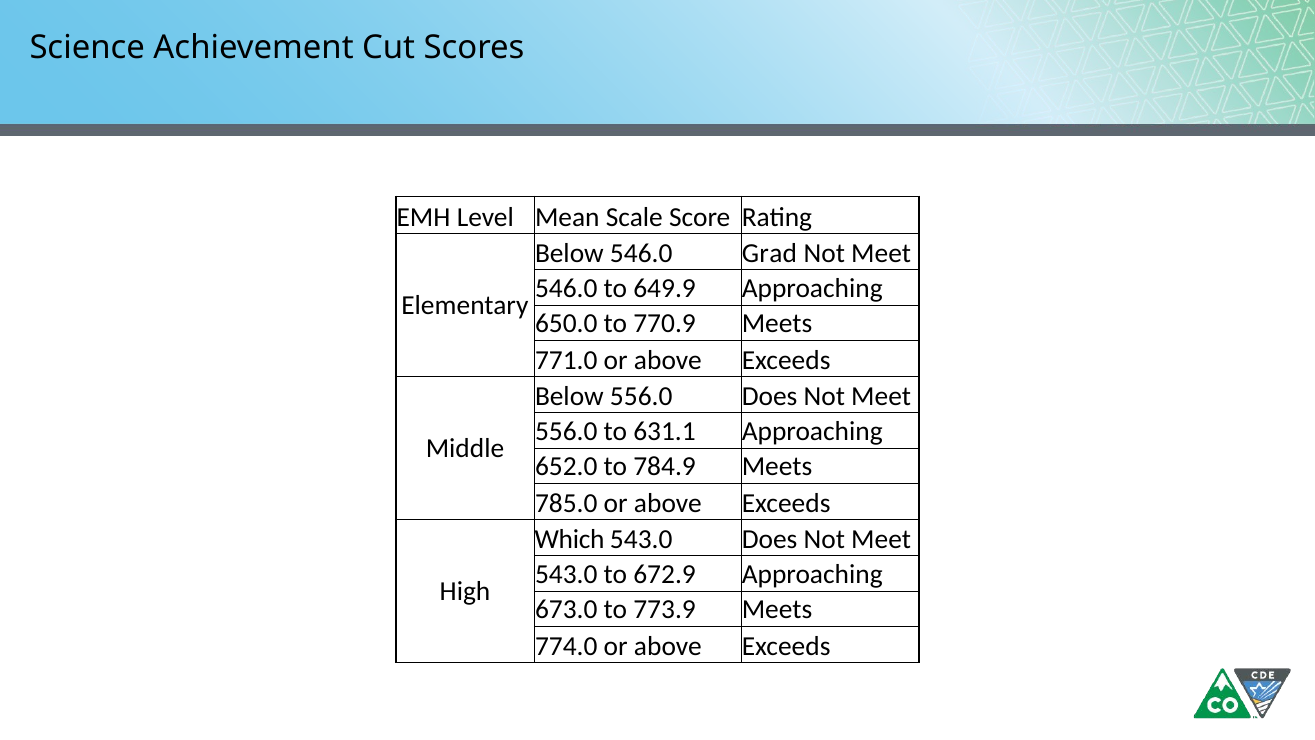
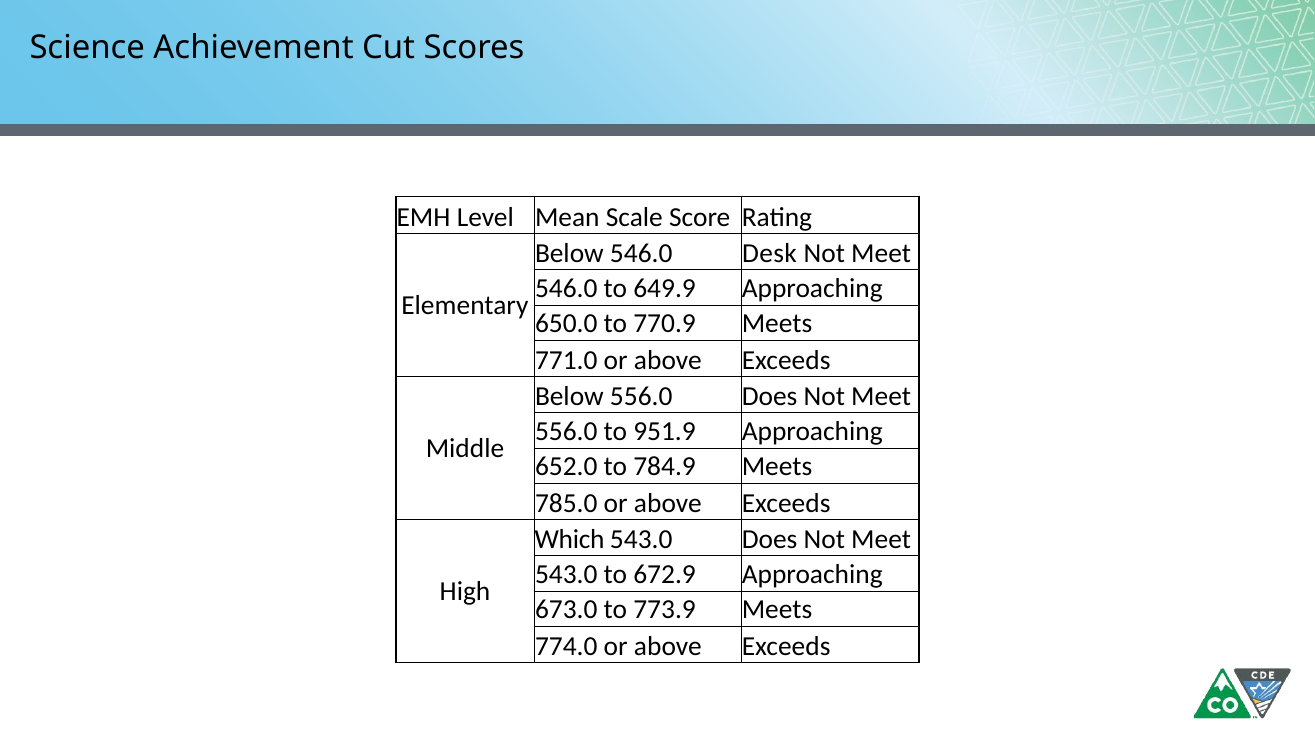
Grad: Grad -> Desk
631.1: 631.1 -> 951.9
